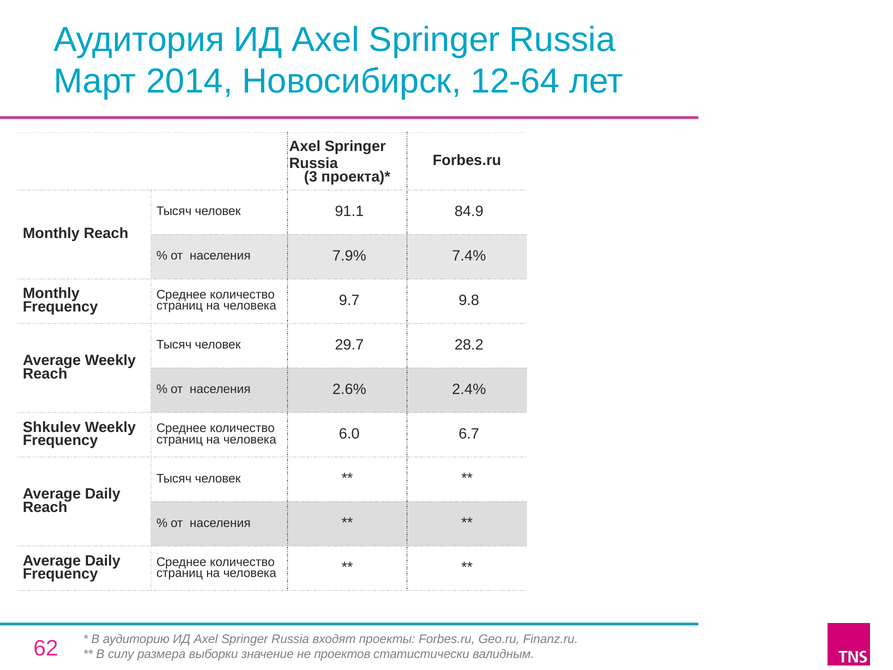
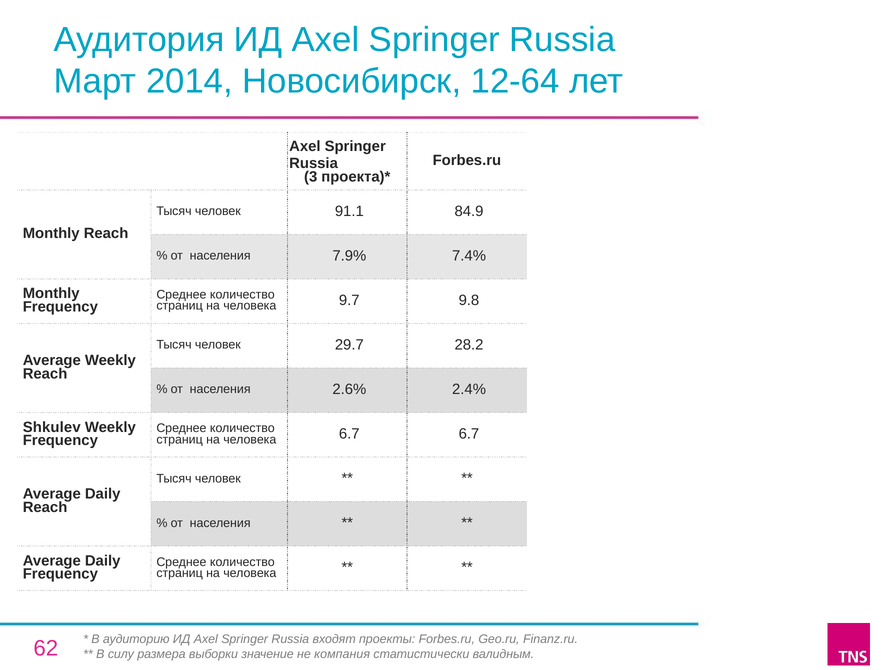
человека 6.0: 6.0 -> 6.7
проектов: проектов -> компания
